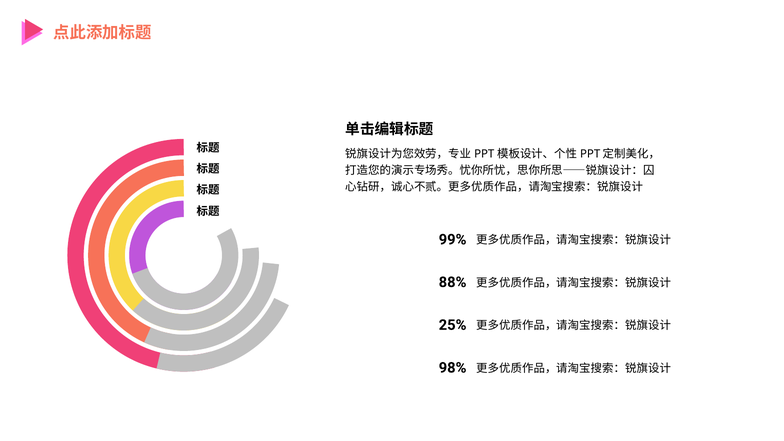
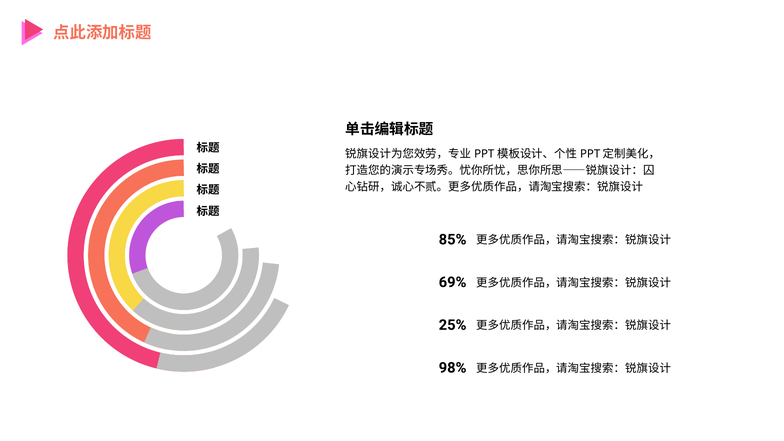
99%: 99% -> 85%
88%: 88% -> 69%
